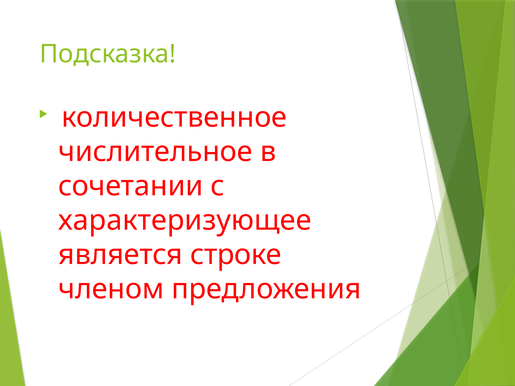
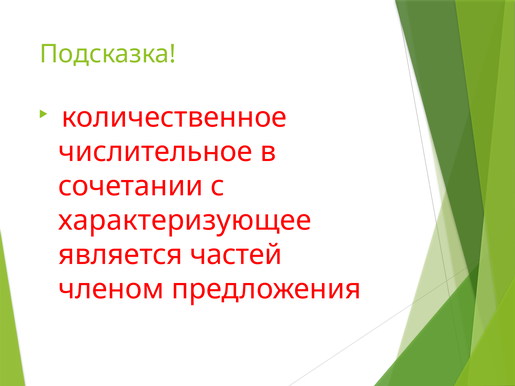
строке: строке -> частей
